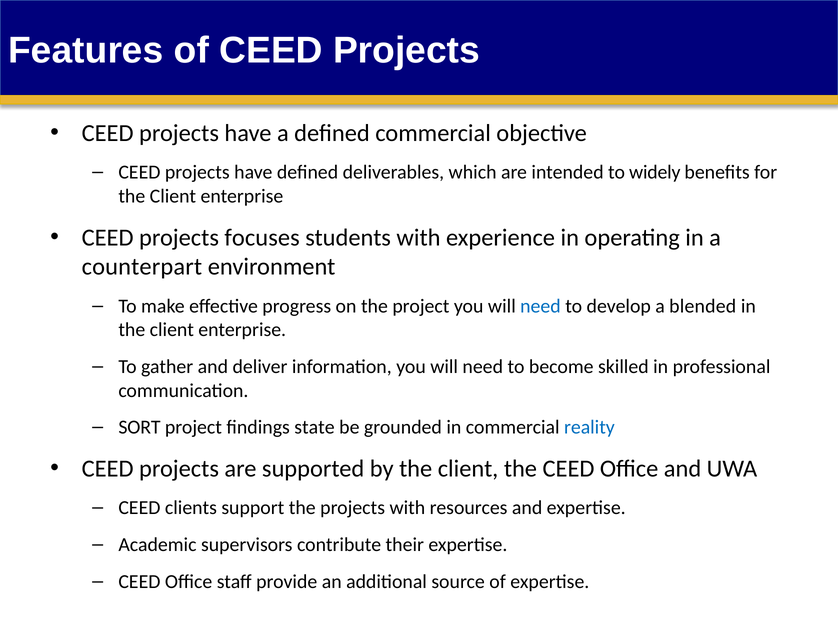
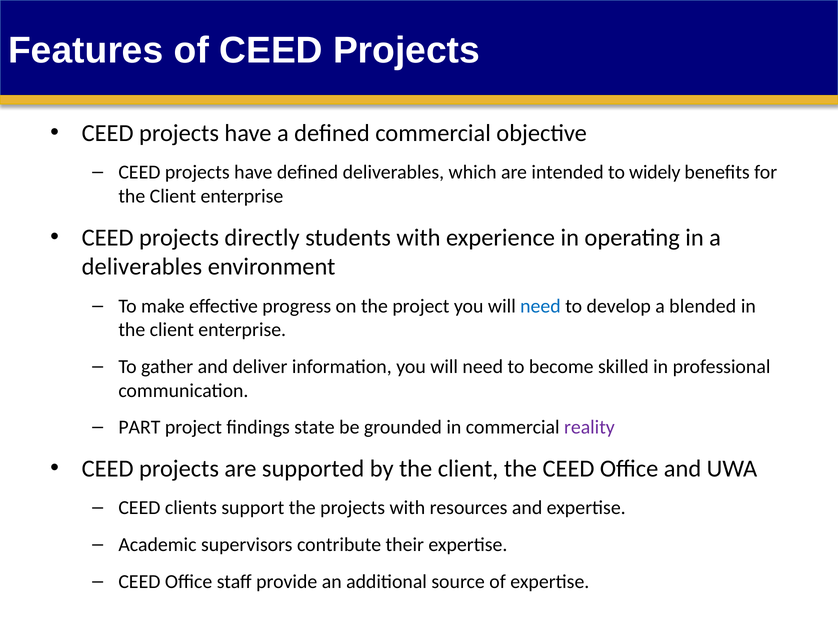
focuses: focuses -> directly
counterpart at (142, 267): counterpart -> deliverables
SORT: SORT -> PART
reality colour: blue -> purple
